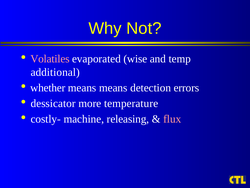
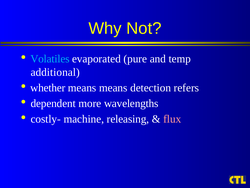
Volatiles colour: pink -> light blue
wise: wise -> pure
errors: errors -> refers
dessicator: dessicator -> dependent
temperature: temperature -> wavelengths
